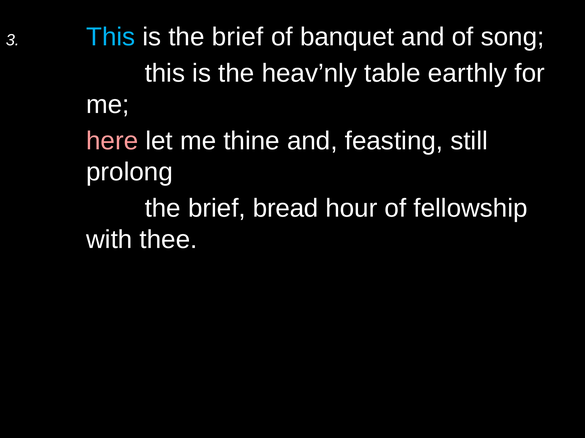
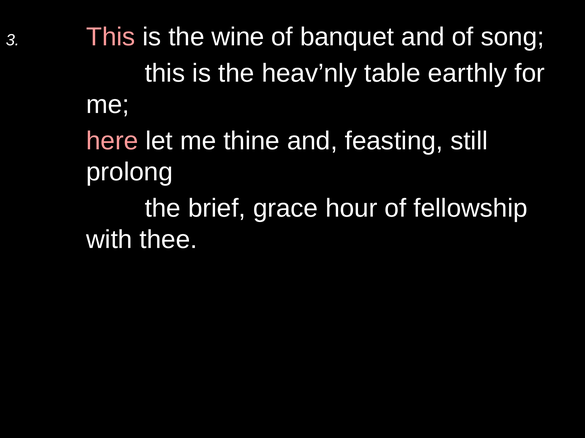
This at (111, 37) colour: light blue -> pink
is the brief: brief -> wine
bread: bread -> grace
